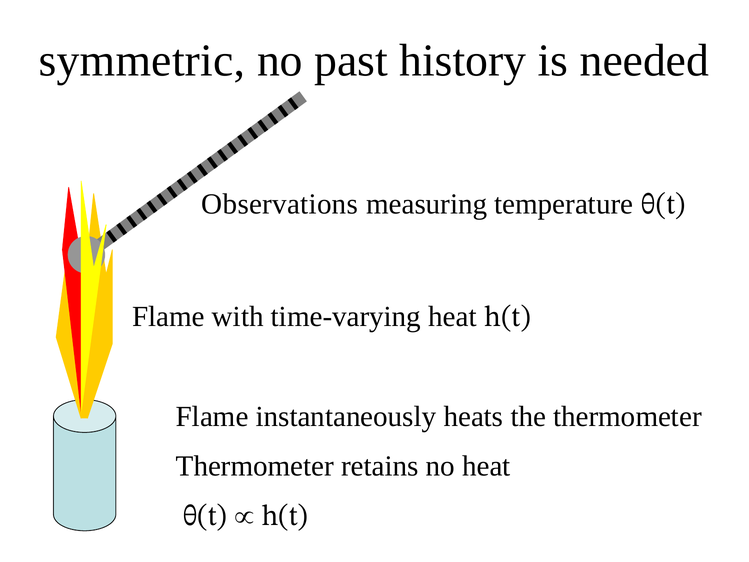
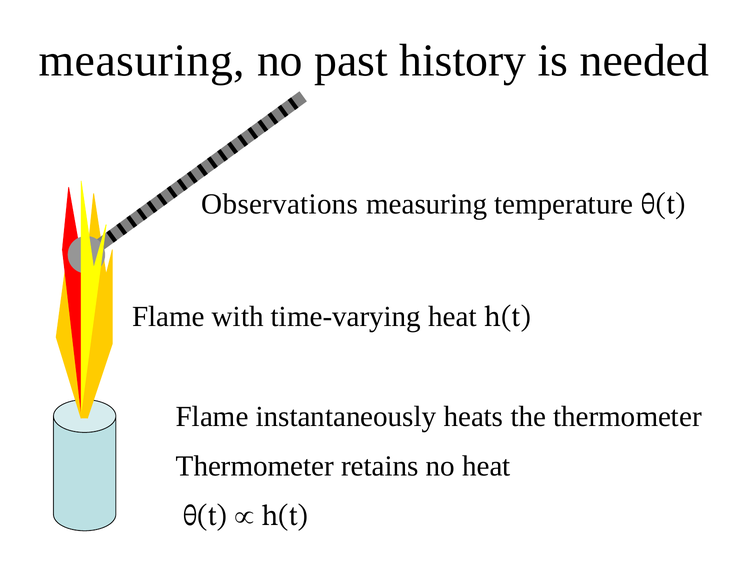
symmetric at (142, 61): symmetric -> measuring
